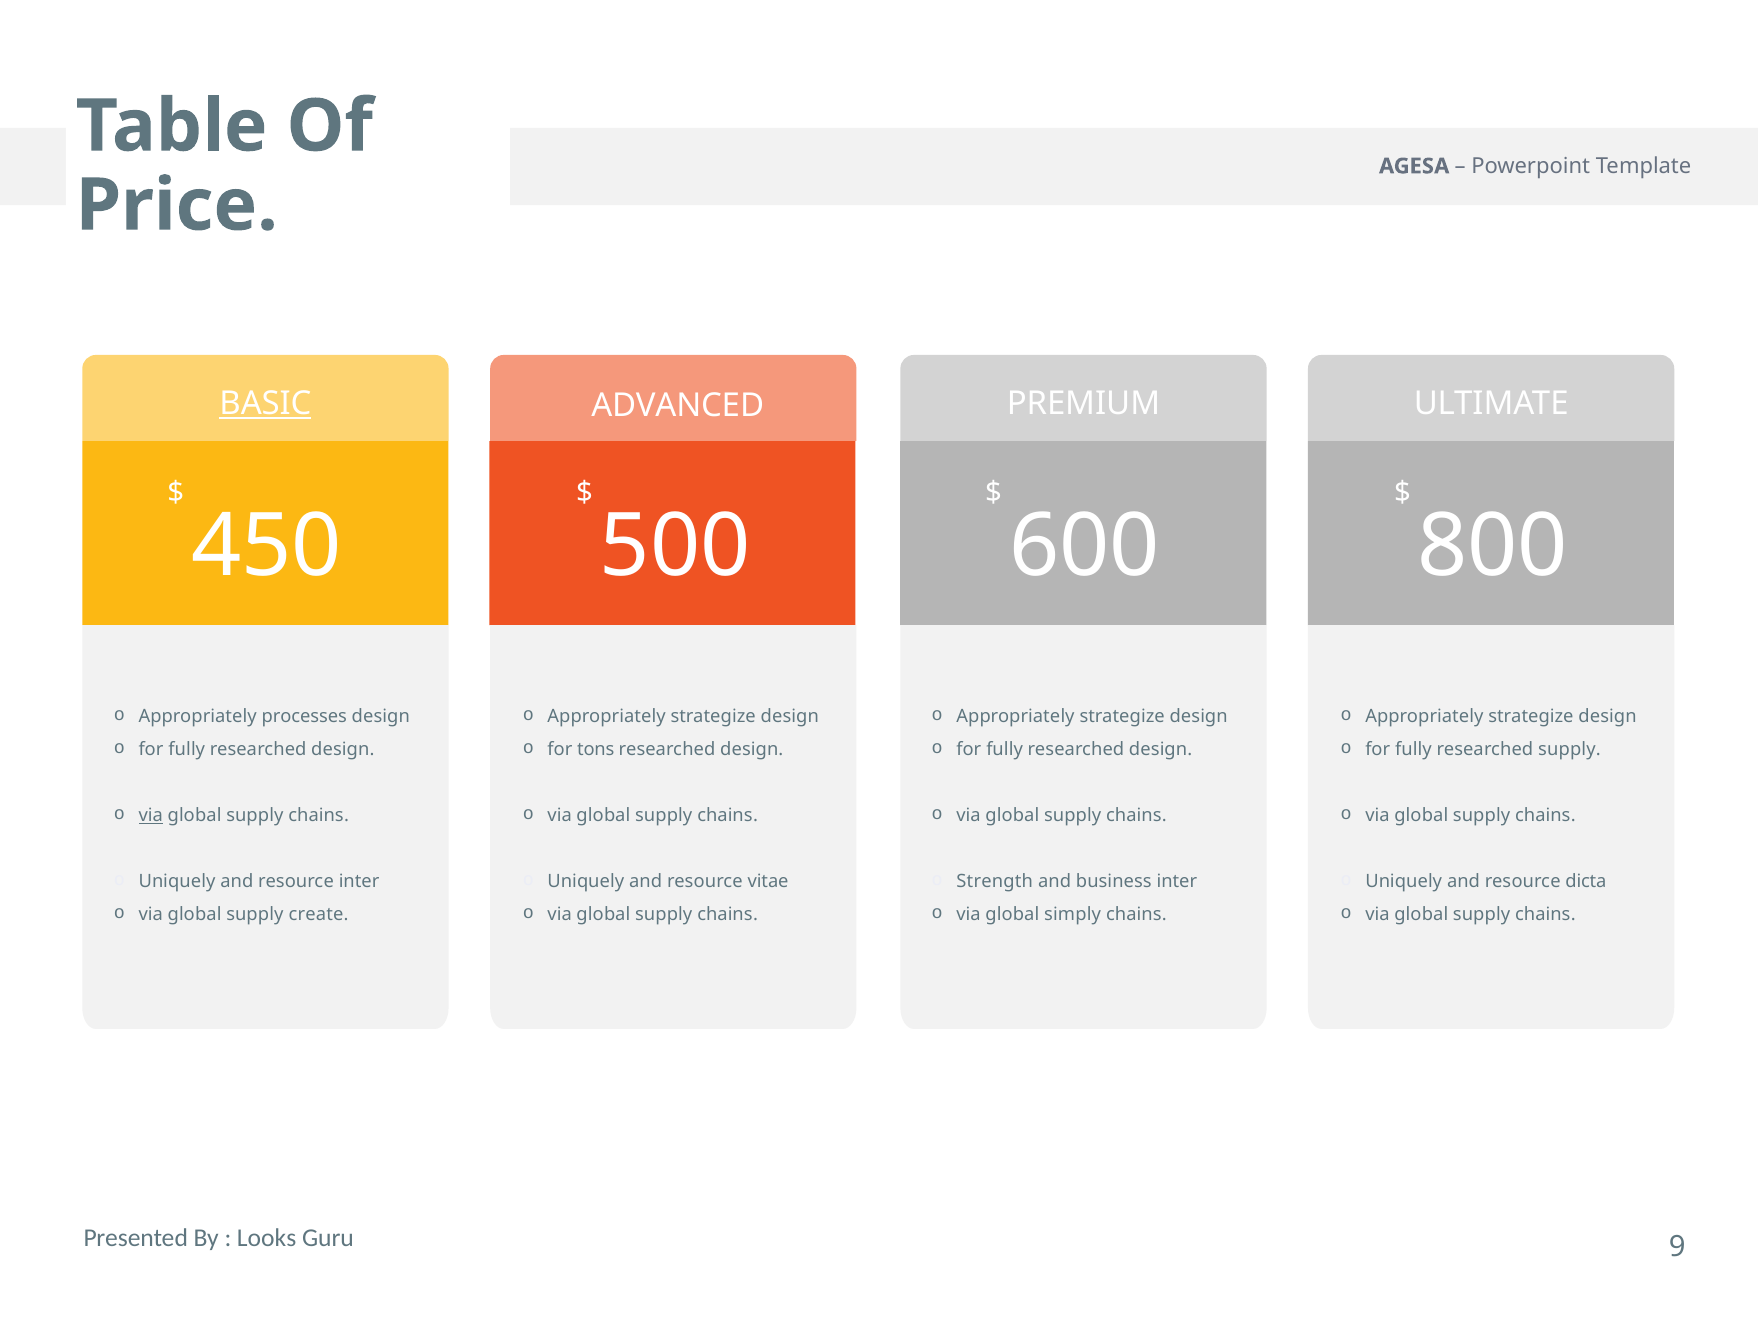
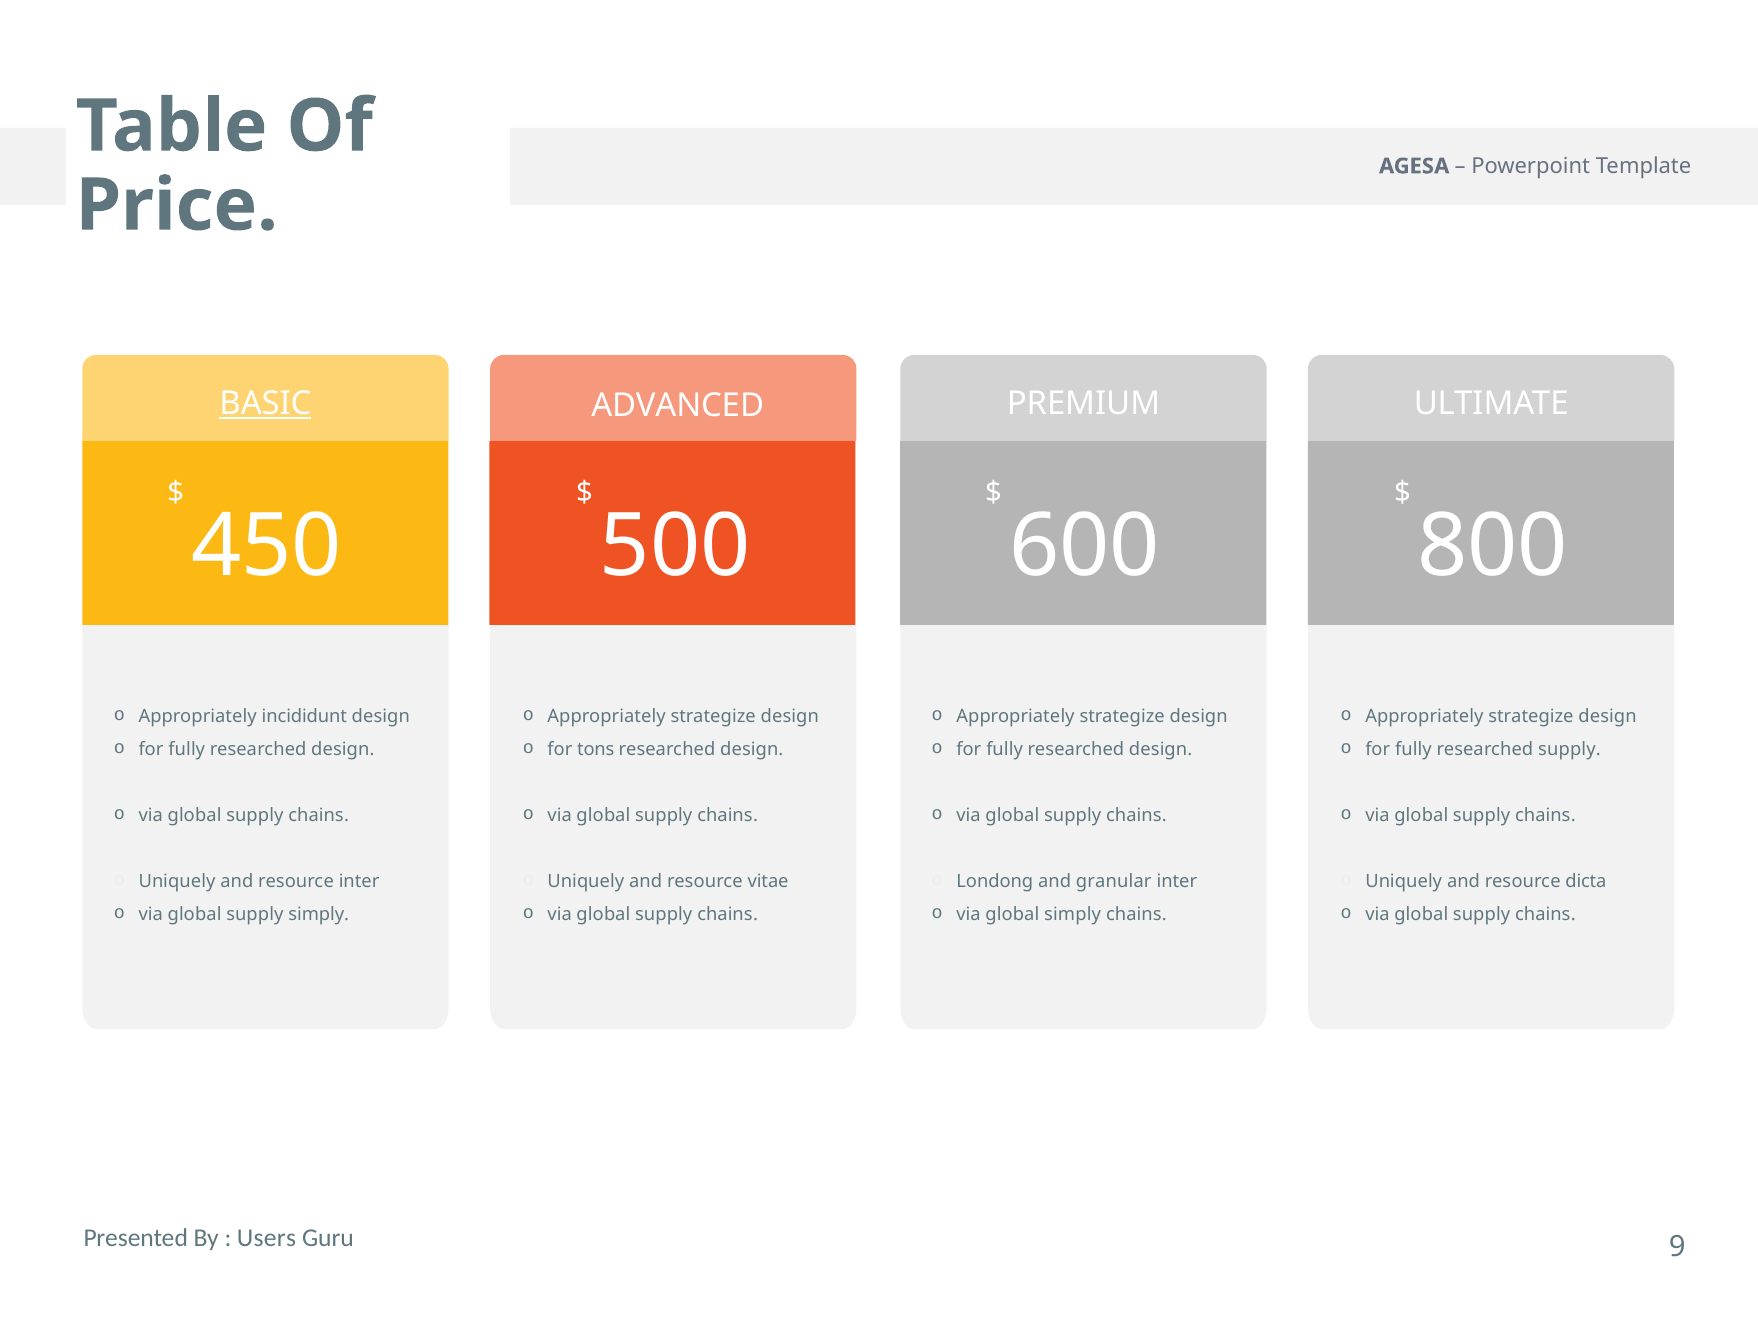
processes: processes -> incididunt
via at (151, 815) underline: present -> none
Strength: Strength -> Londong
business: business -> granular
supply create: create -> simply
Looks: Looks -> Users
